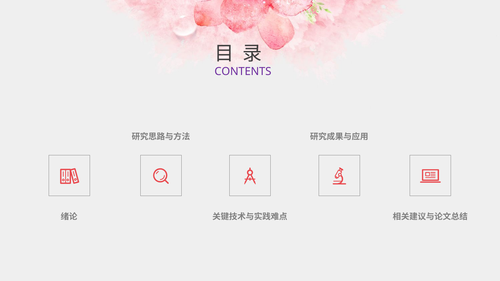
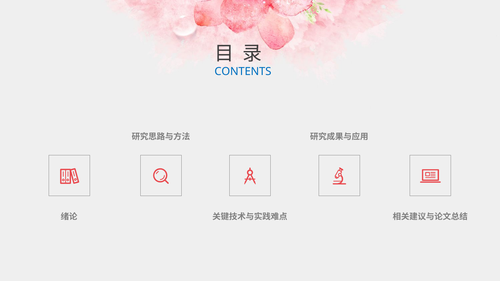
CONTENTS colour: purple -> blue
